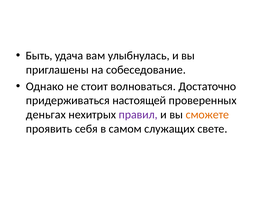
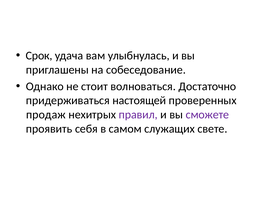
Быть: Быть -> Срок
деньгах: деньгах -> продаж
сможете colour: orange -> purple
